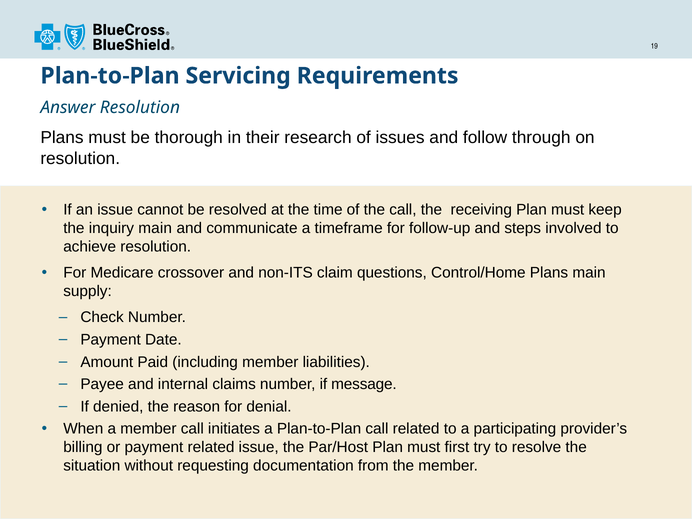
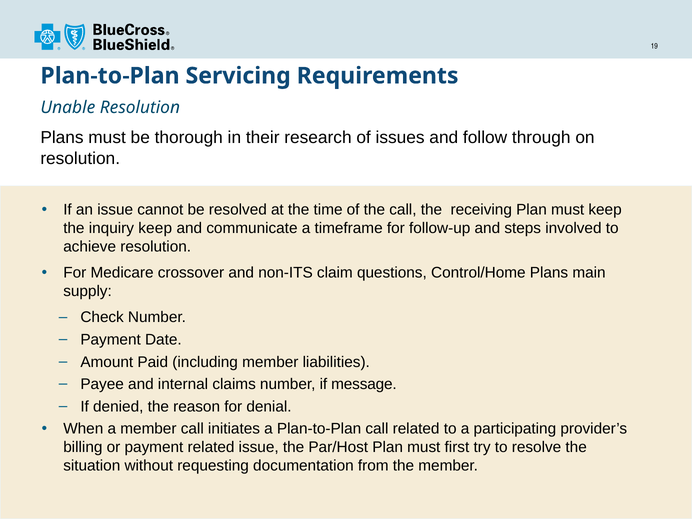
Answer: Answer -> Unable
inquiry main: main -> keep
